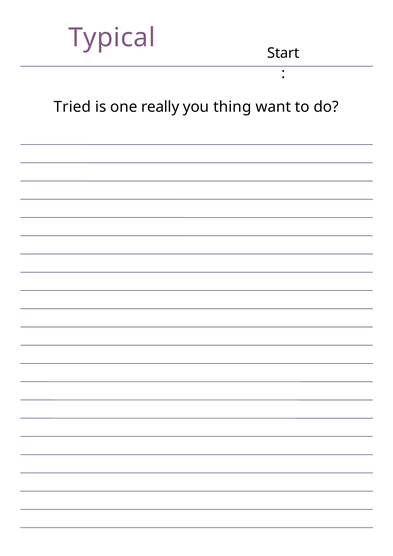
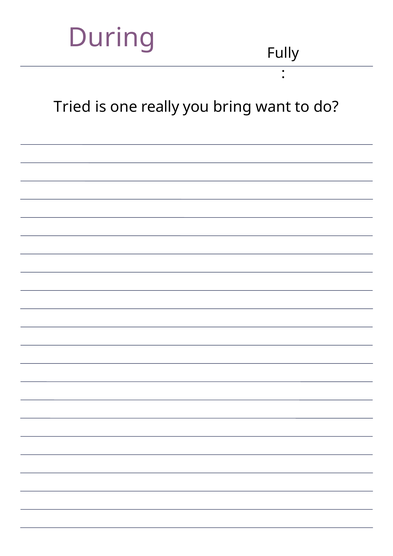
Typical: Typical -> During
Start: Start -> Fully
thing: thing -> bring
